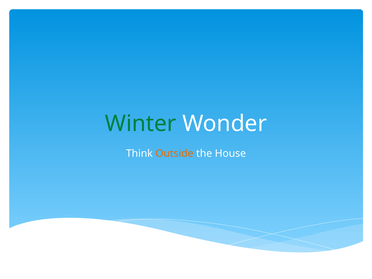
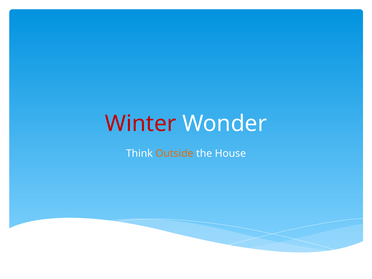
Winter colour: green -> red
